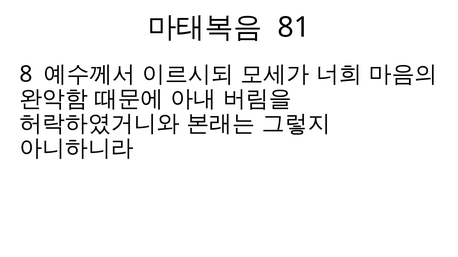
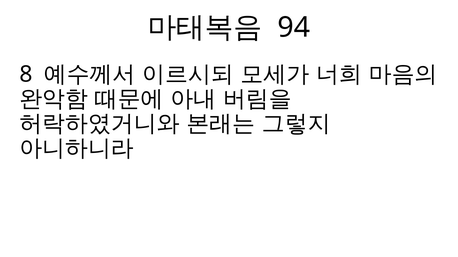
81: 81 -> 94
